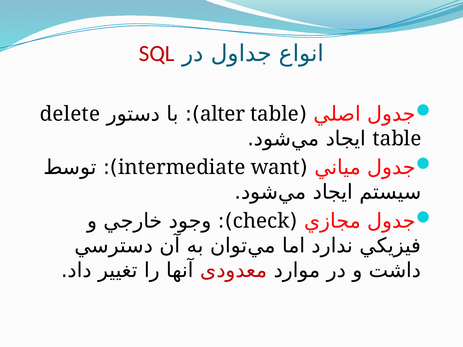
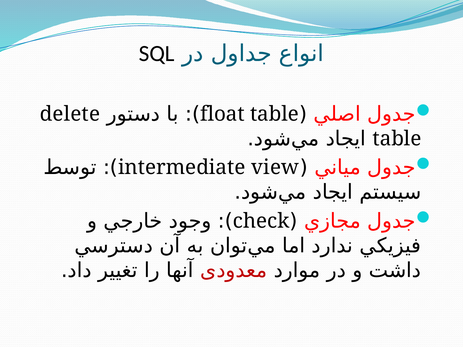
SQL colour: red -> black
alter: alter -> float
want: want -> view
